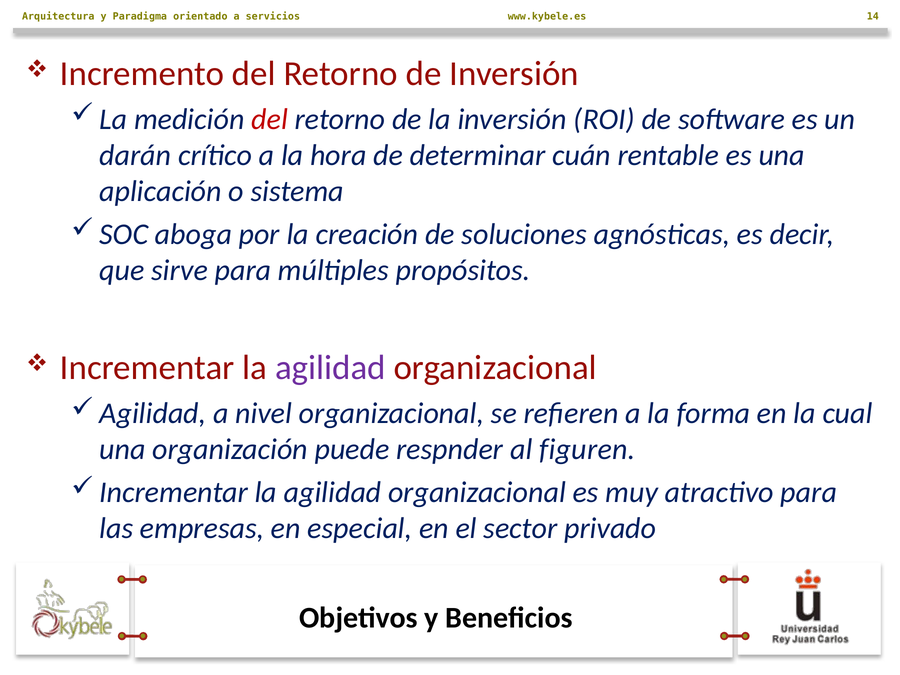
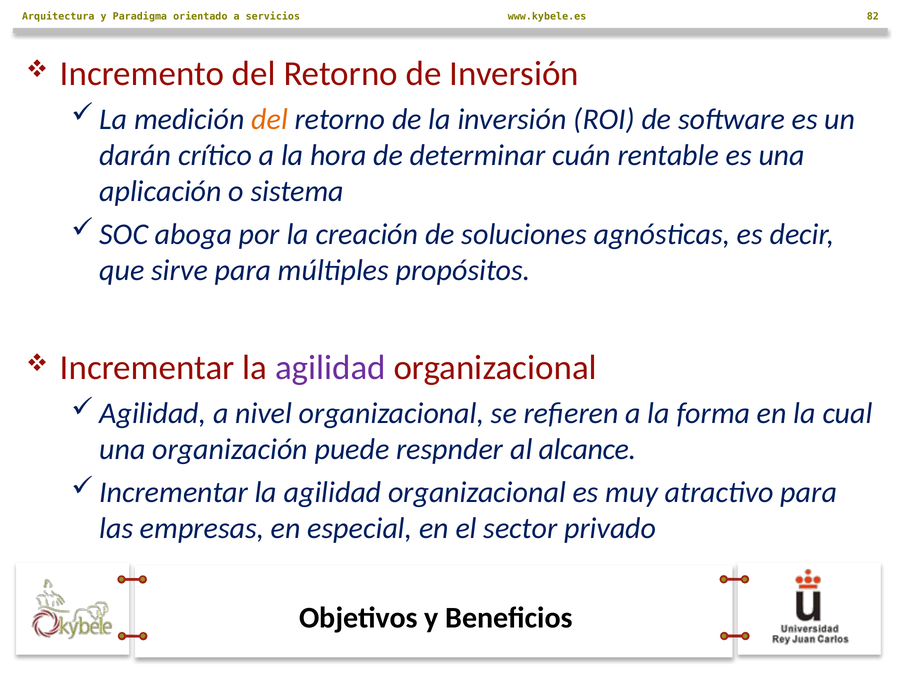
14: 14 -> 82
del at (270, 119) colour: red -> orange
figuren: figuren -> alcance
